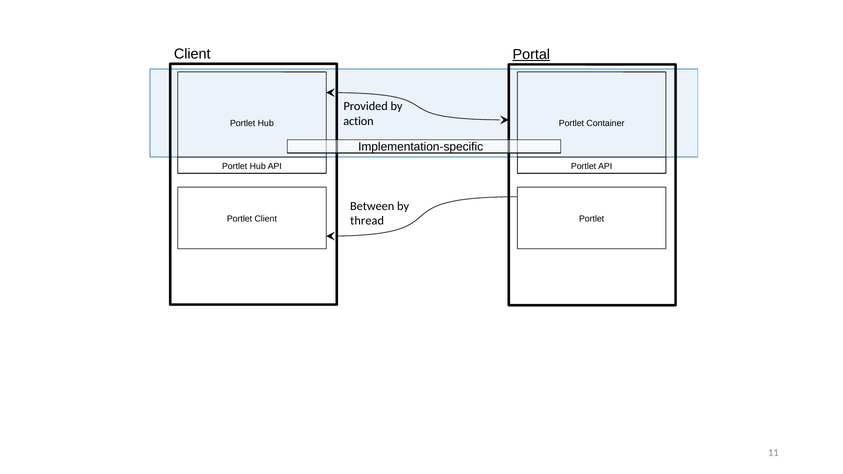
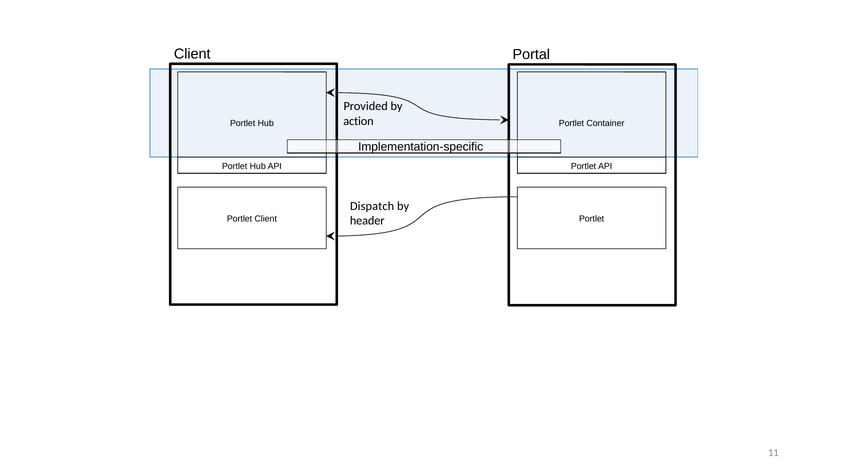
Portal underline: present -> none
Between: Between -> Dispatch
thread: thread -> header
